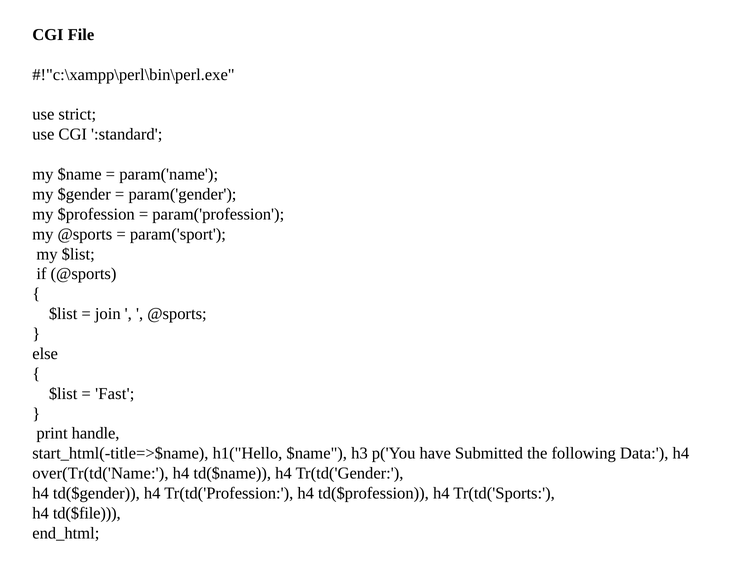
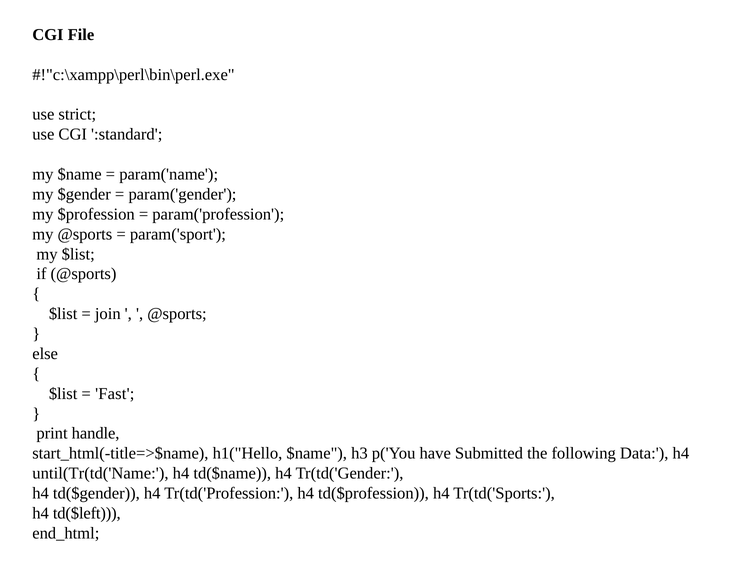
over(Tr(td('Name: over(Tr(td('Name -> until(Tr(td('Name
td($file: td($file -> td($left
